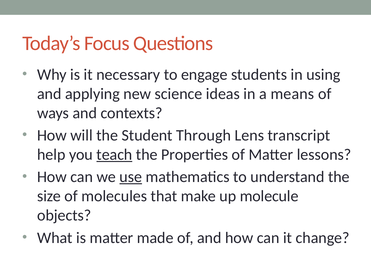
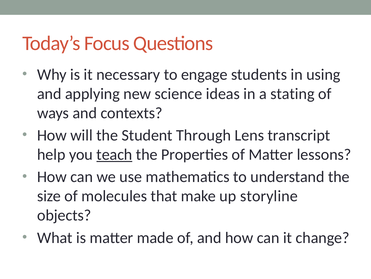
means: means -> stating
use underline: present -> none
molecule: molecule -> storyline
